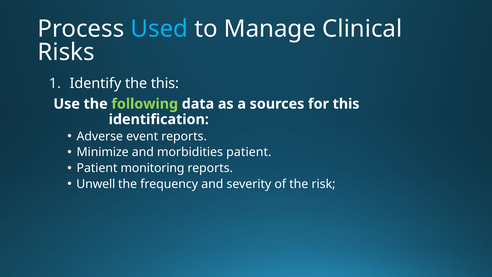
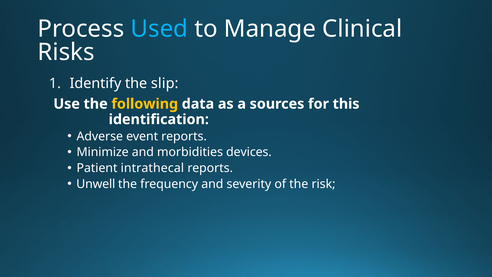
the this: this -> slip
following colour: light green -> yellow
morbidities patient: patient -> devices
monitoring: monitoring -> intrathecal
